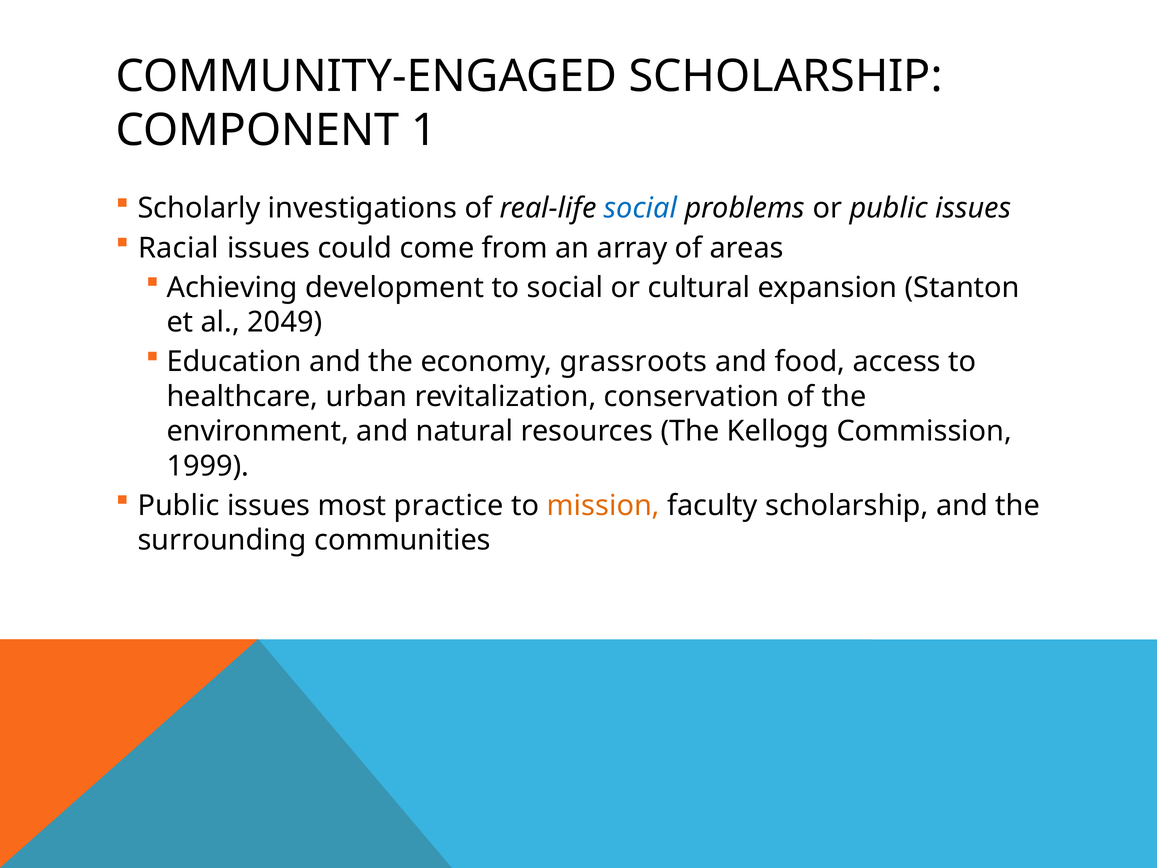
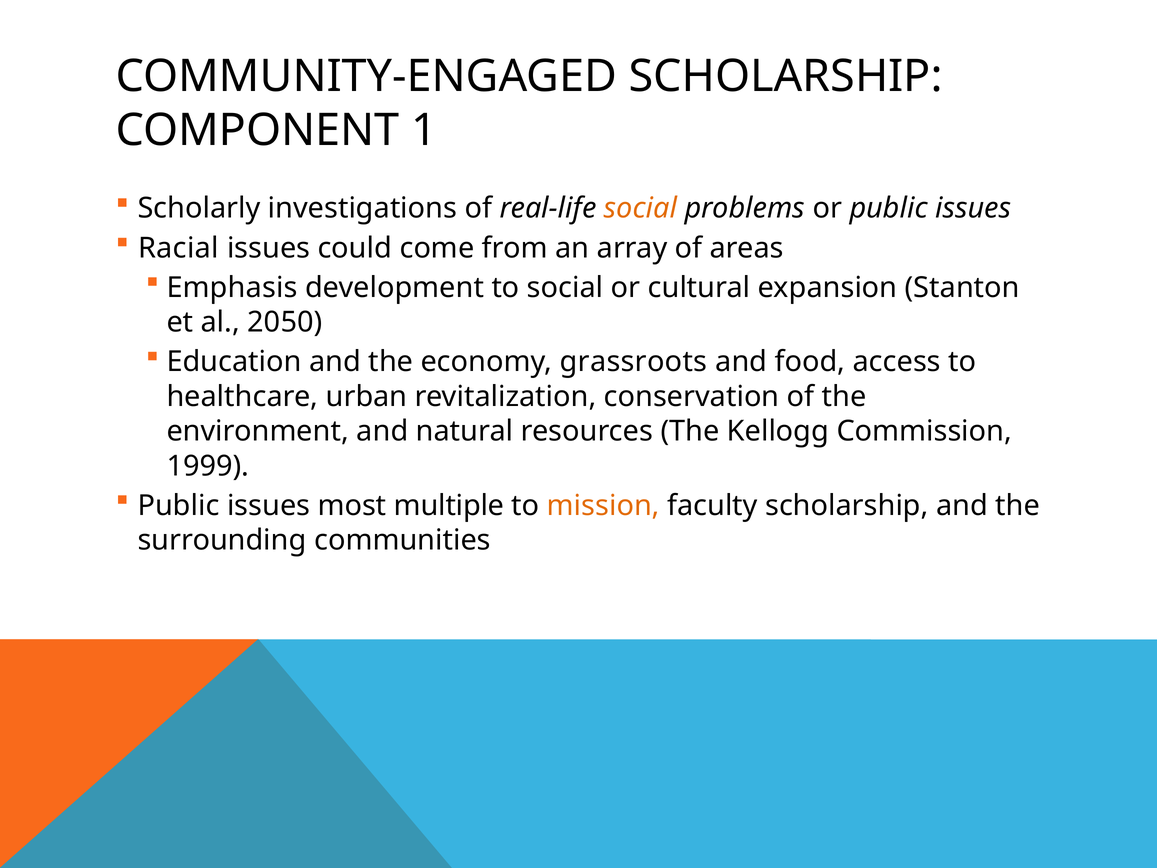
social at (641, 208) colour: blue -> orange
Achieving: Achieving -> Emphasis
2049: 2049 -> 2050
practice: practice -> multiple
